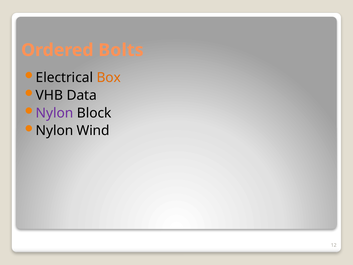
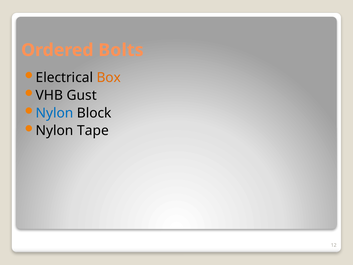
Data: Data -> Gust
Nylon at (55, 113) colour: purple -> blue
Wind: Wind -> Tape
